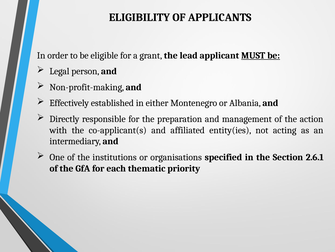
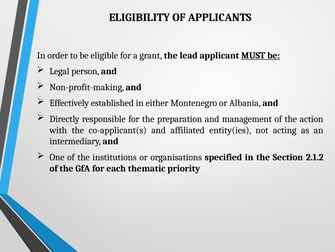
2.6.1: 2.6.1 -> 2.1.2
